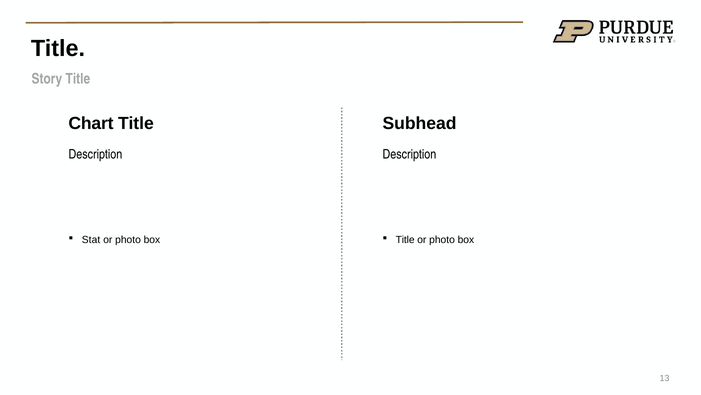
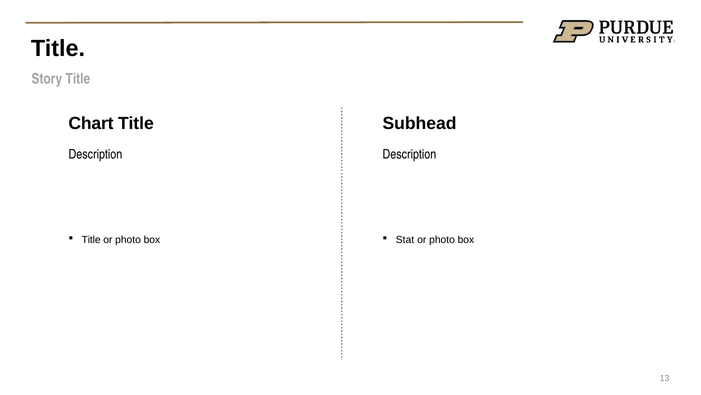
Stat at (91, 240): Stat -> Title
Title at (405, 240): Title -> Stat
